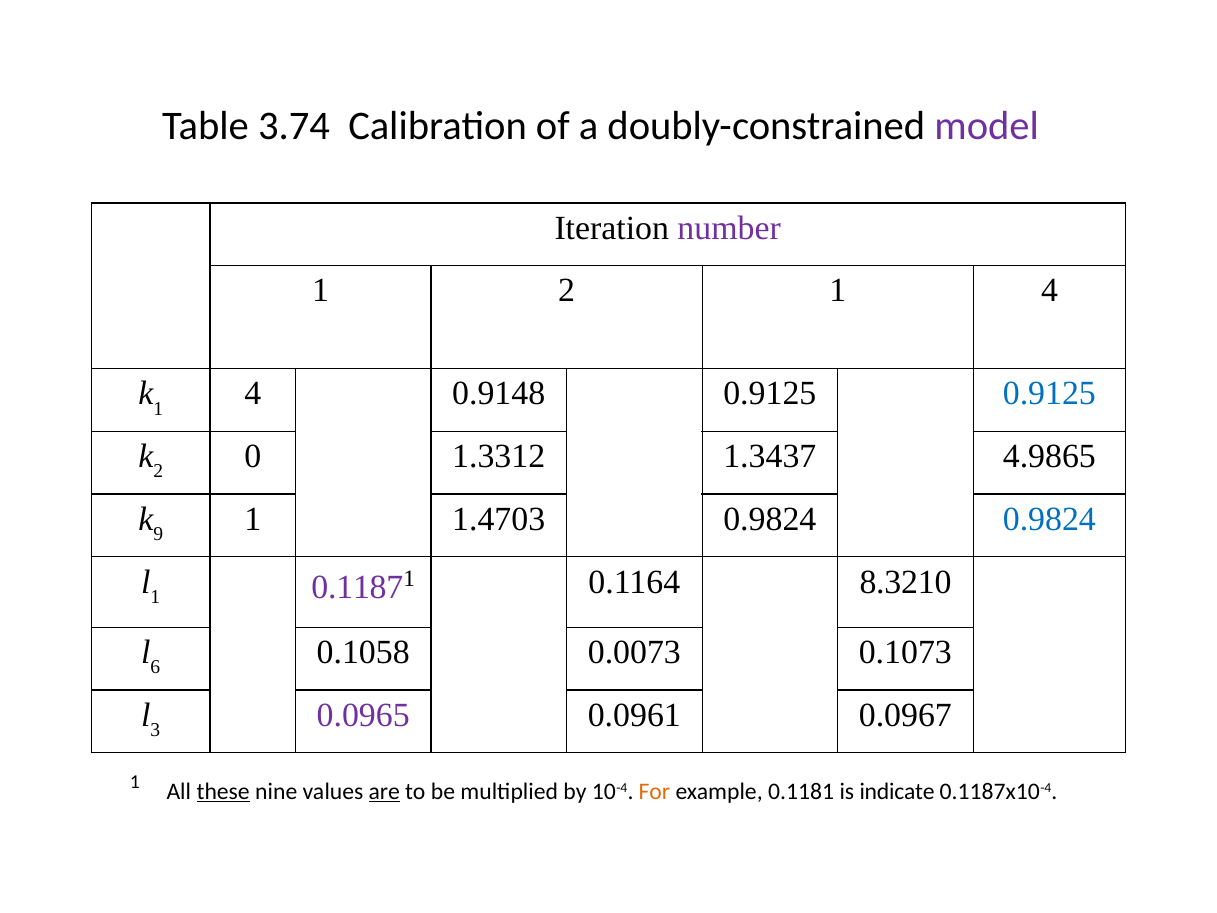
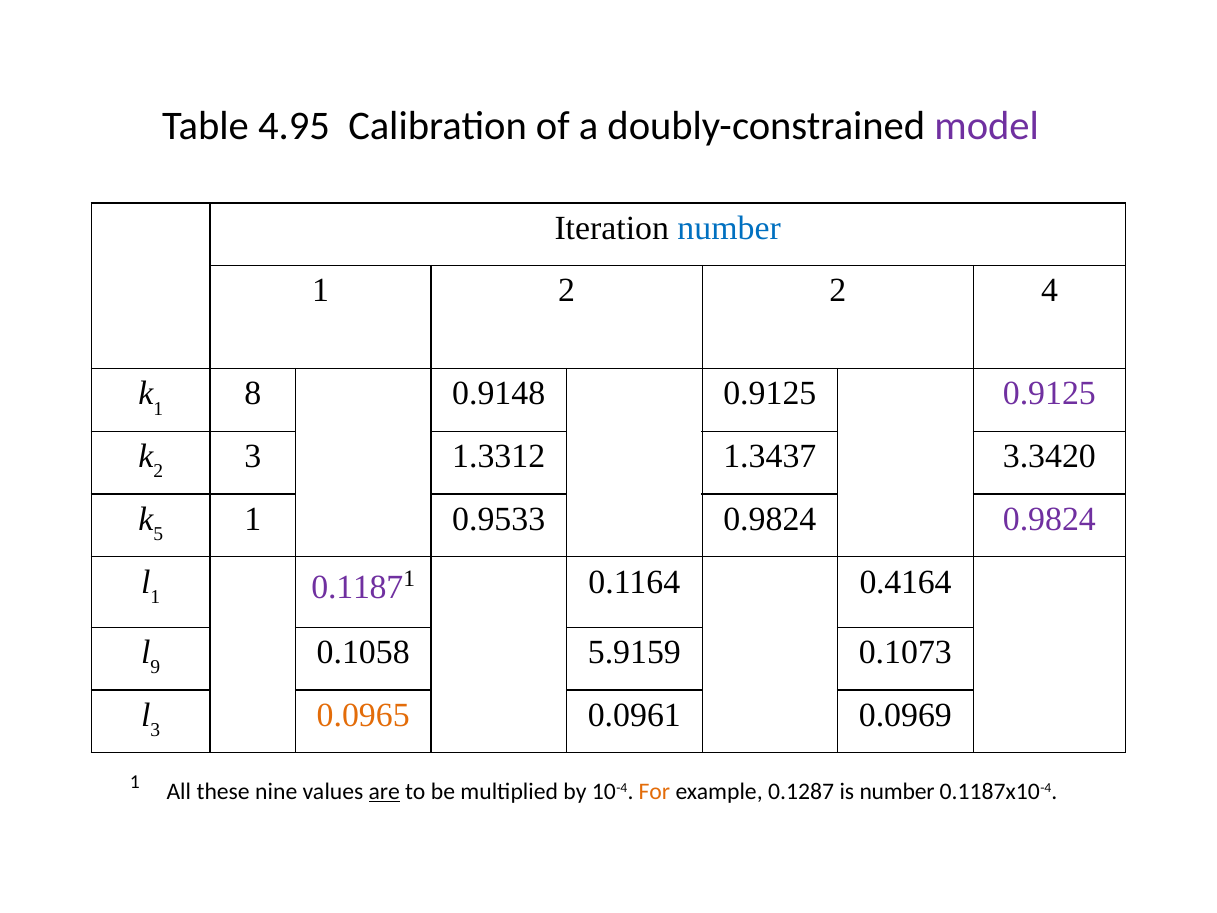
3.74: 3.74 -> 4.95
number at (729, 228) colour: purple -> blue
2 1: 1 -> 2
4 at (253, 394): 4 -> 8
0.9125 at (1049, 394) colour: blue -> purple
2 0: 0 -> 3
4.9865: 4.9865 -> 3.3420
9: 9 -> 5
1.4703: 1.4703 -> 0.9533
0.9824 at (1049, 519) colour: blue -> purple
8.3210: 8.3210 -> 0.4164
6: 6 -> 9
0.0073: 0.0073 -> 5.9159
0.0965 colour: purple -> orange
0.0967: 0.0967 -> 0.0969
these underline: present -> none
0.1181: 0.1181 -> 0.1287
is indicate: indicate -> number
